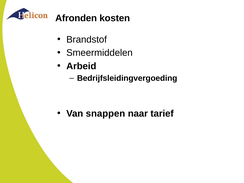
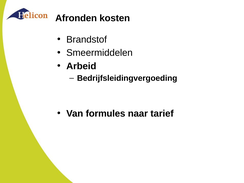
snappen: snappen -> formules
